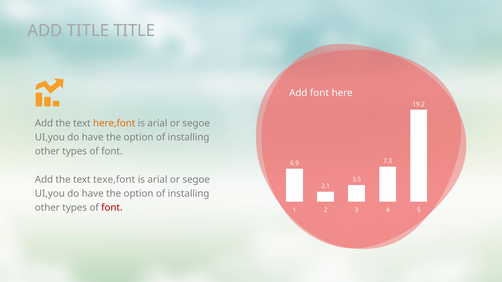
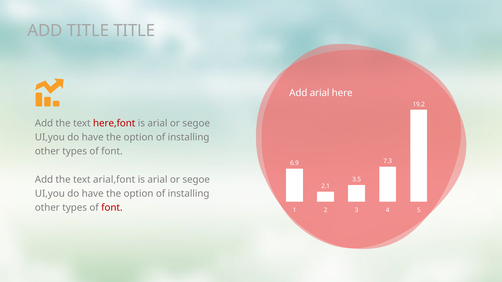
Add font: font -> arial
here,font colour: orange -> red
texe,font: texe,font -> arial,font
